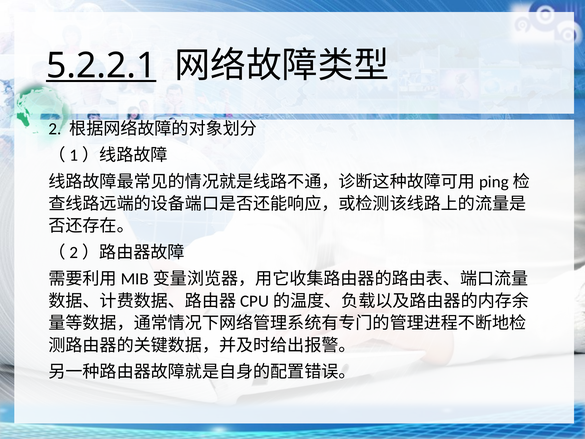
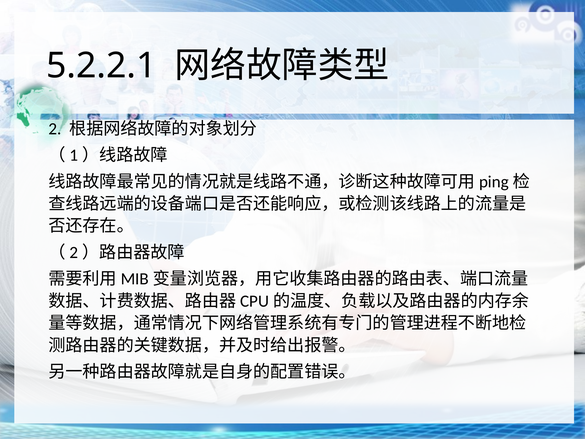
5.2.2.1 underline: present -> none
